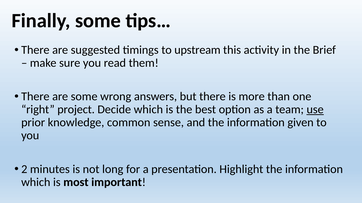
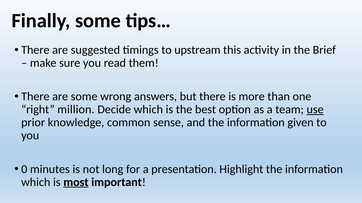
project: project -> million
2: 2 -> 0
most underline: none -> present
